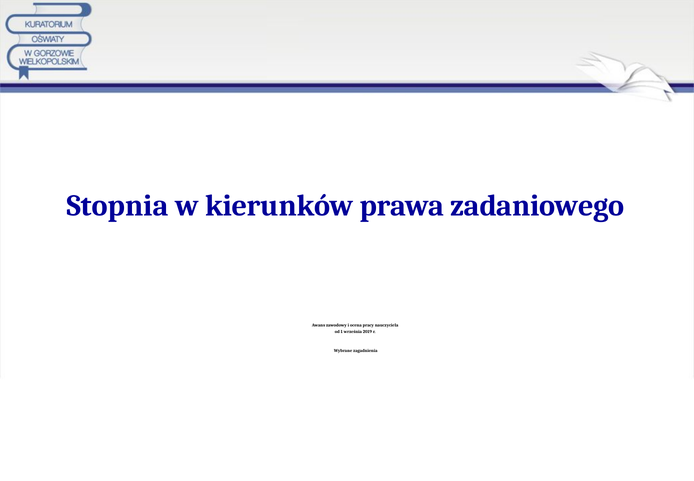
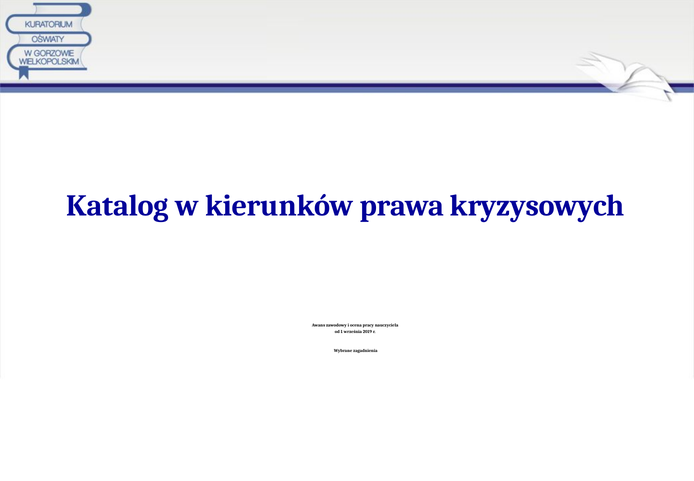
Stopnia: Stopnia -> Katalog
zadaniowego: zadaniowego -> kryzysowych
